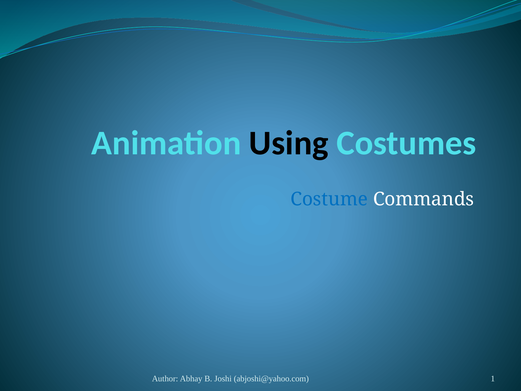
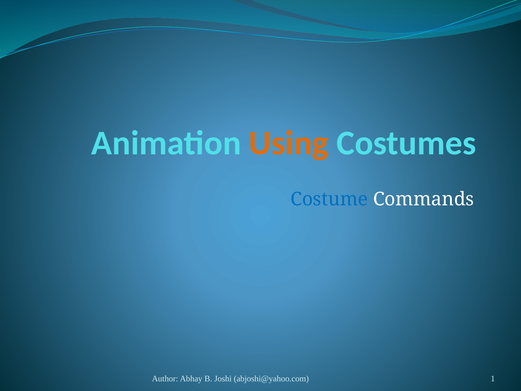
Using colour: black -> orange
